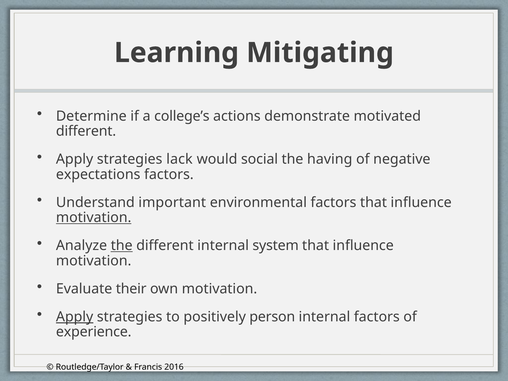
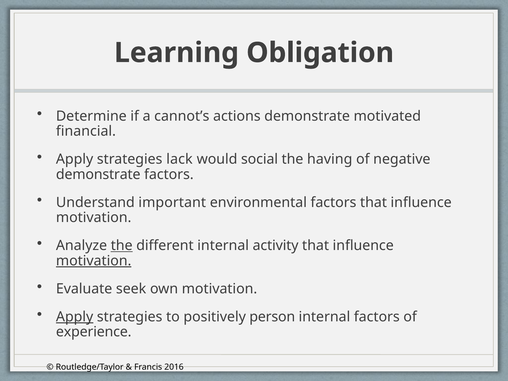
Mitigating: Mitigating -> Obligation
college’s: college’s -> cannot’s
different at (86, 131): different -> financial
expectations at (98, 174): expectations -> demonstrate
motivation at (94, 218) underline: present -> none
system: system -> activity
motivation at (94, 261) underline: none -> present
their: their -> seek
